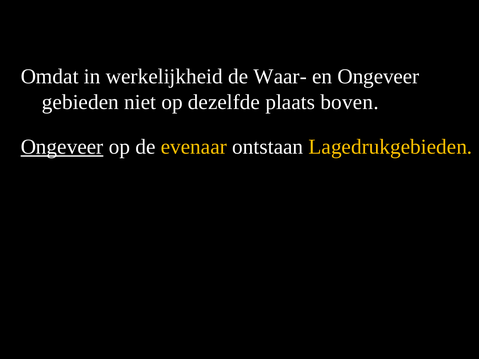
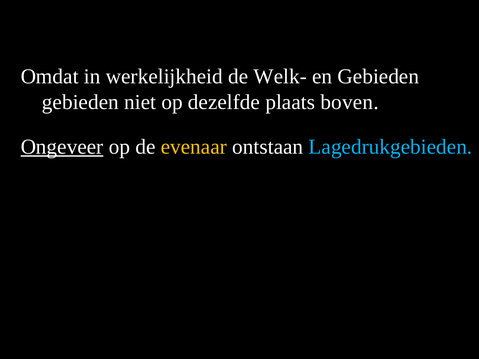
Waar-: Waar- -> Welk-
en Ongeveer: Ongeveer -> Gebieden
Lagedrukgebieden colour: yellow -> light blue
